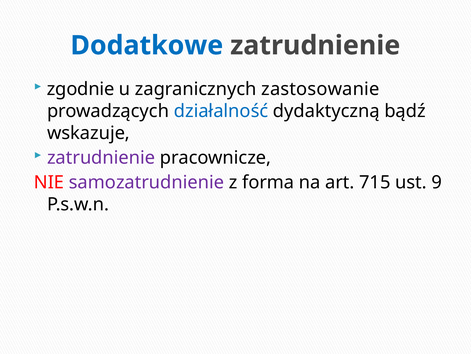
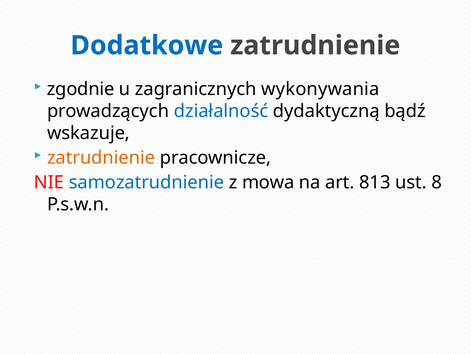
zastosowanie: zastosowanie -> wykonywania
zatrudnienie at (101, 157) colour: purple -> orange
samozatrudnienie colour: purple -> blue
forma: forma -> mowa
715: 715 -> 813
9: 9 -> 8
